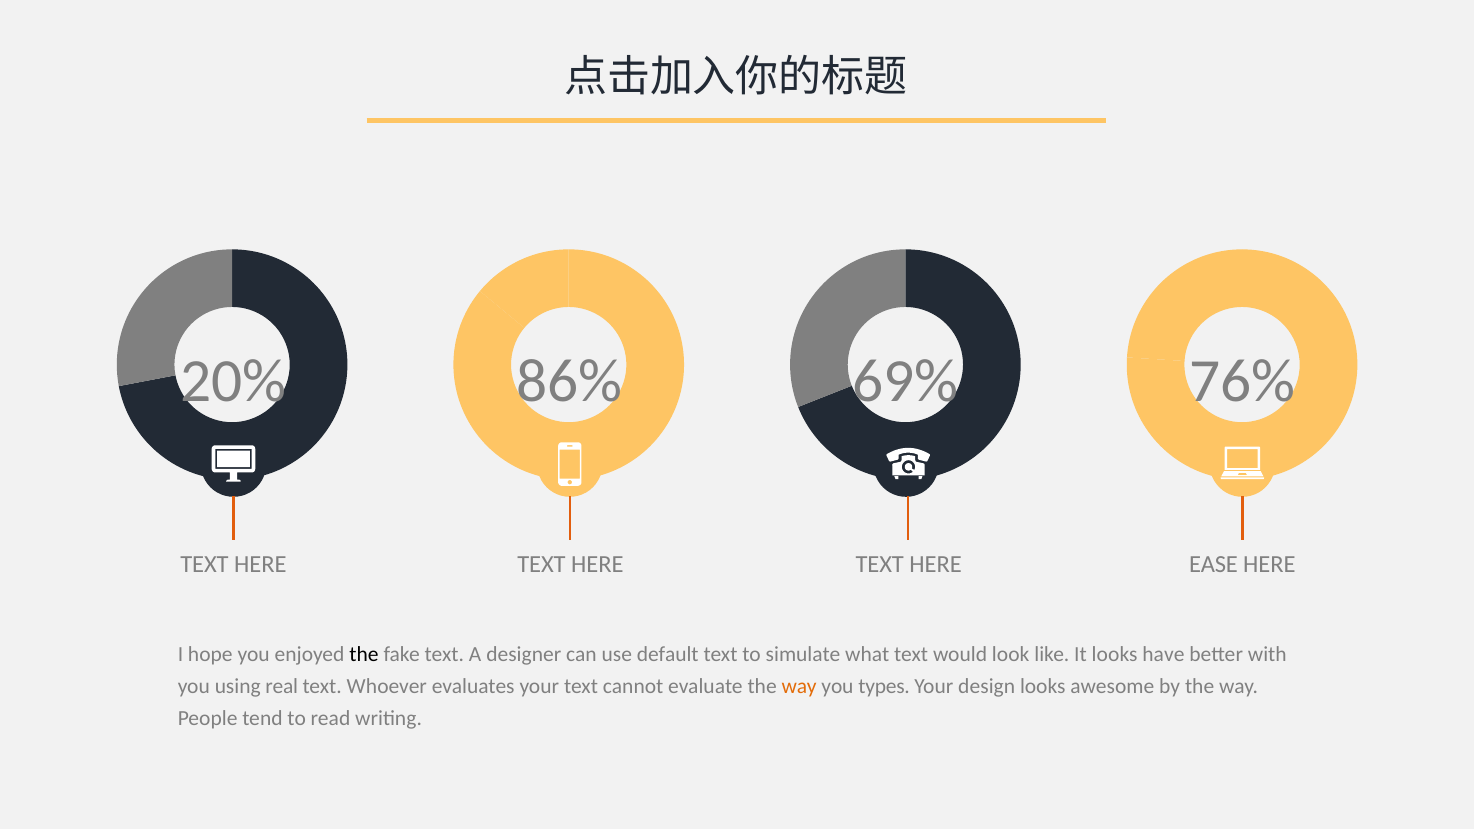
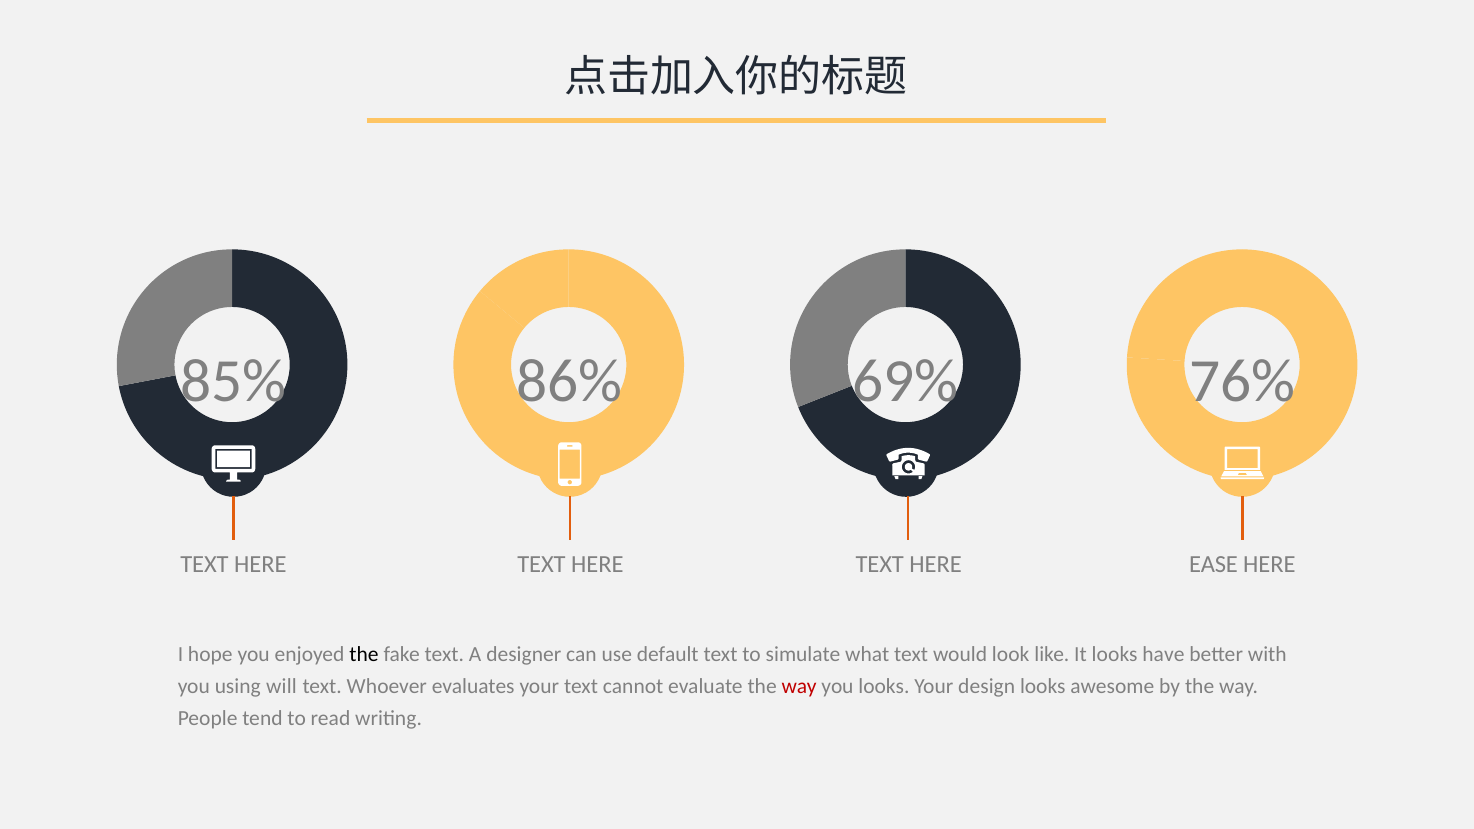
20%: 20% -> 85%
real: real -> will
way at (799, 687) colour: orange -> red
you types: types -> looks
